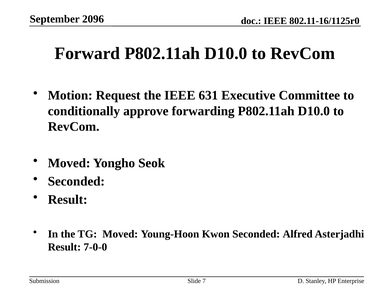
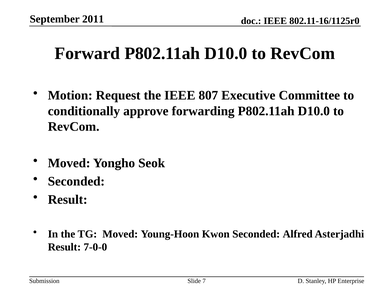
2096: 2096 -> 2011
631: 631 -> 807
